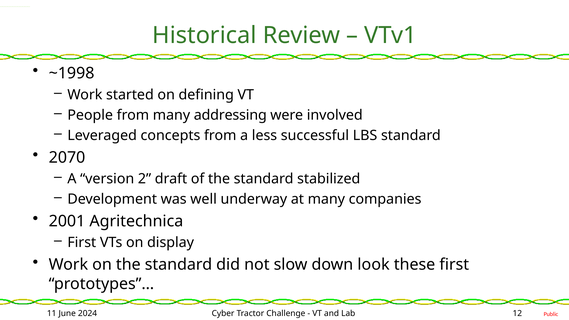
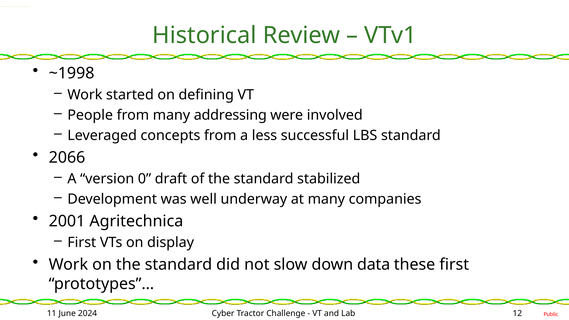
2070: 2070 -> 2066
2: 2 -> 0
look: look -> data
